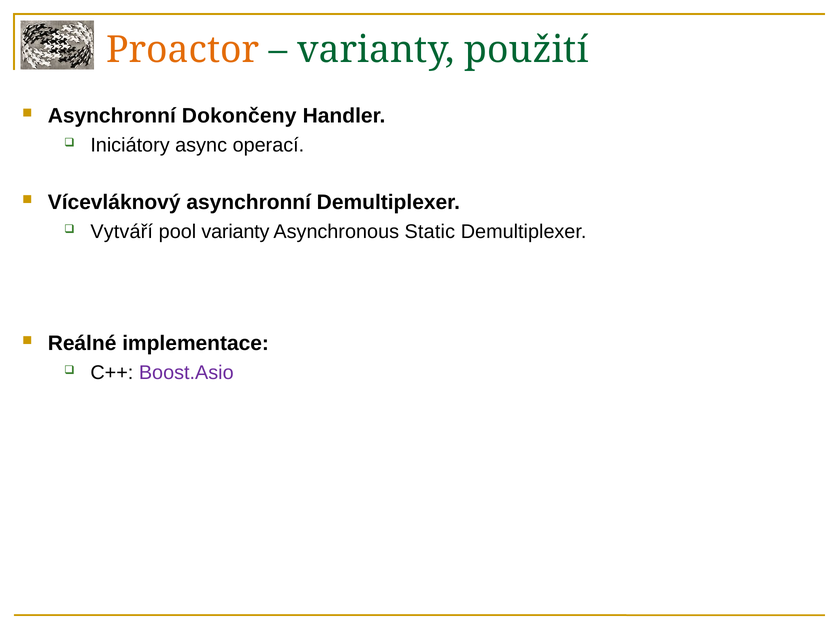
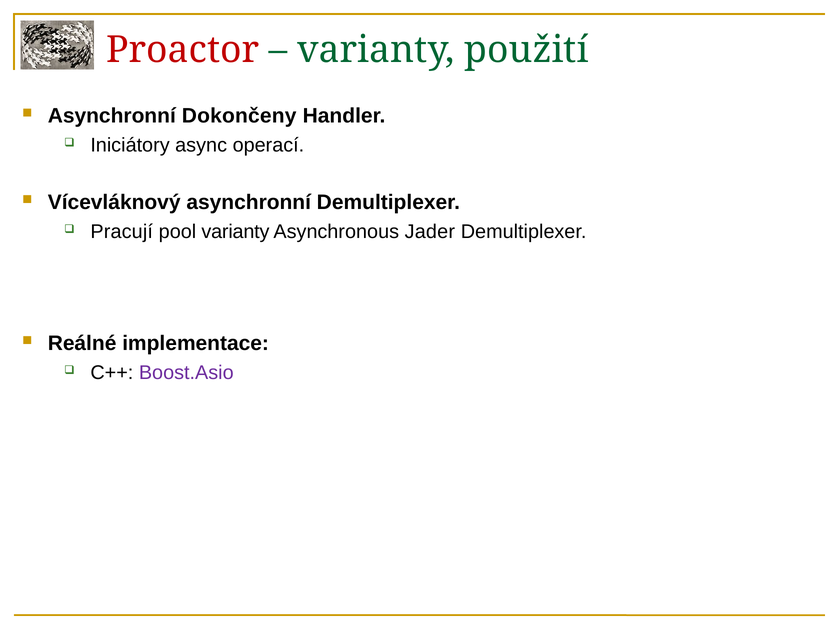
Proactor colour: orange -> red
Vytváří: Vytváří -> Pracují
Static: Static -> Jader
